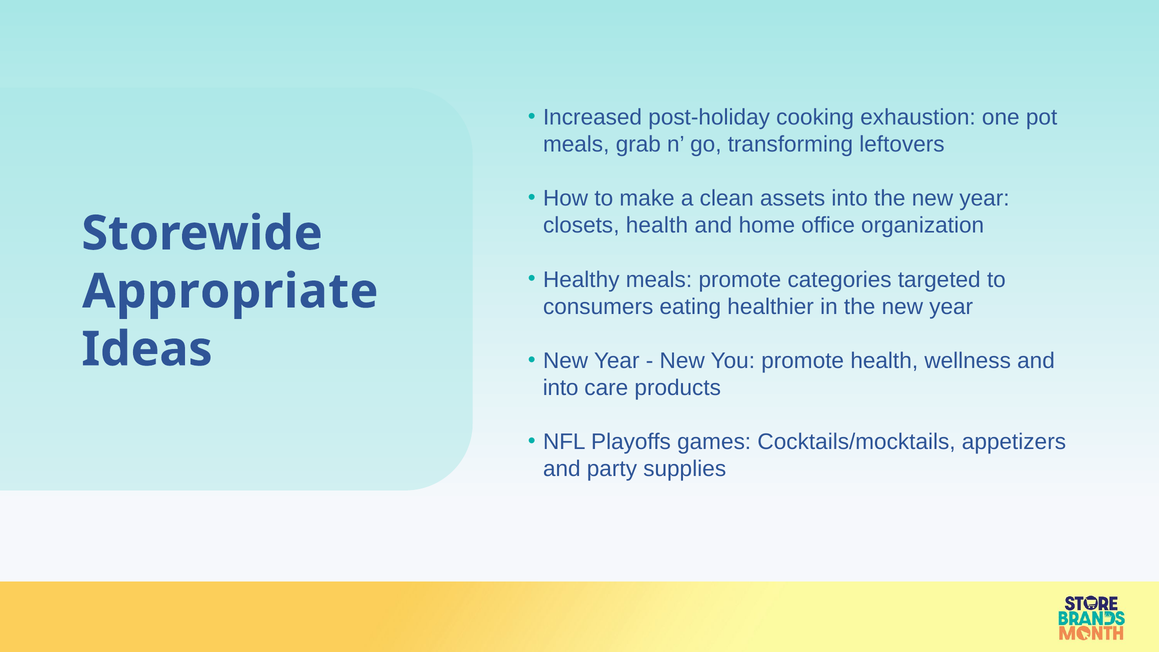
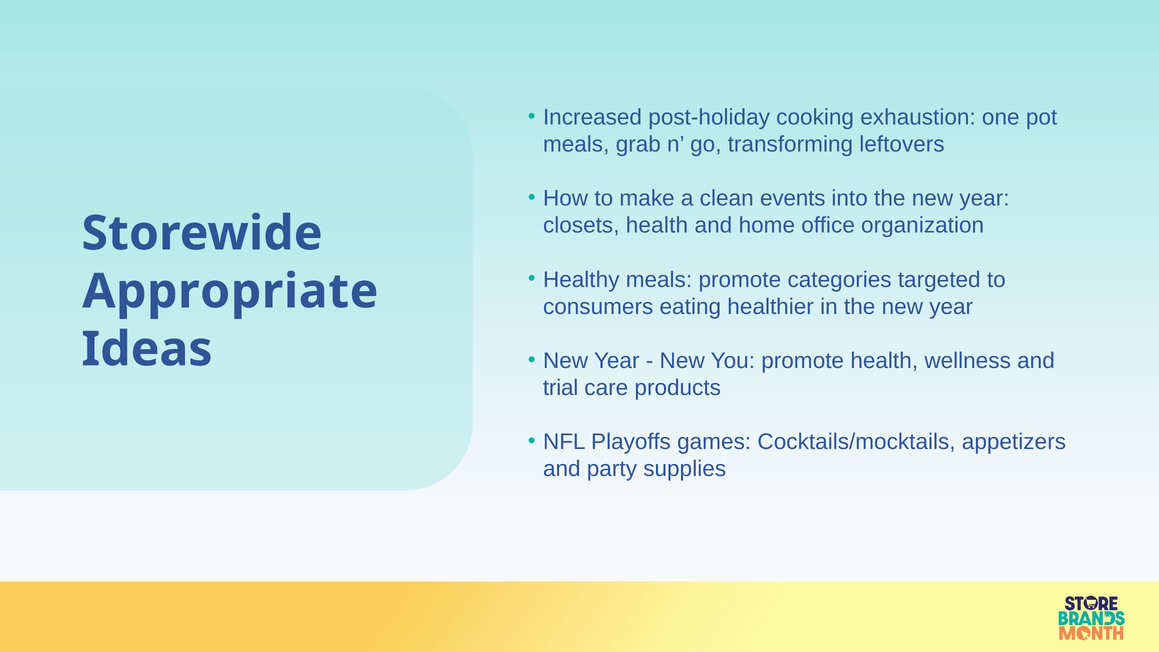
assets: assets -> events
into at (561, 388): into -> trial
